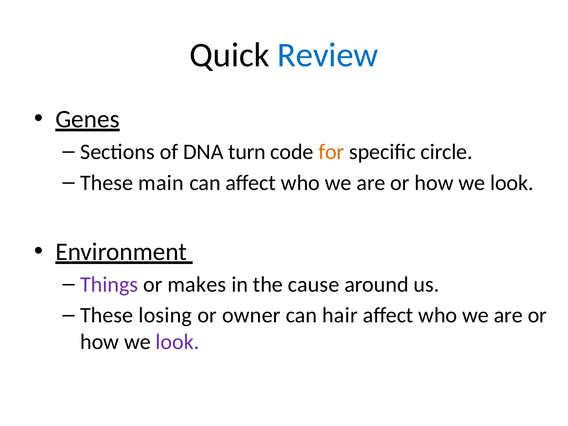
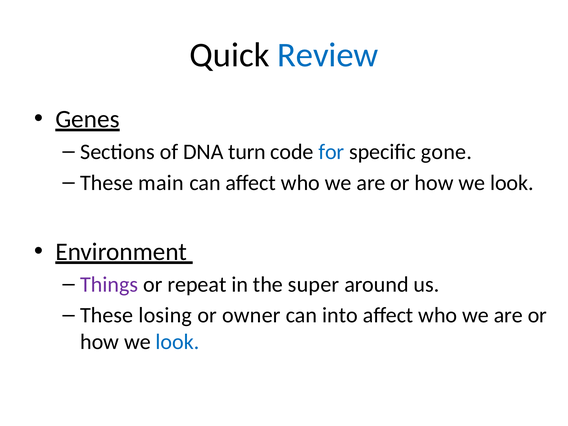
for colour: orange -> blue
circle: circle -> gone
makes: makes -> repeat
cause: cause -> super
hair: hair -> into
look at (178, 342) colour: purple -> blue
